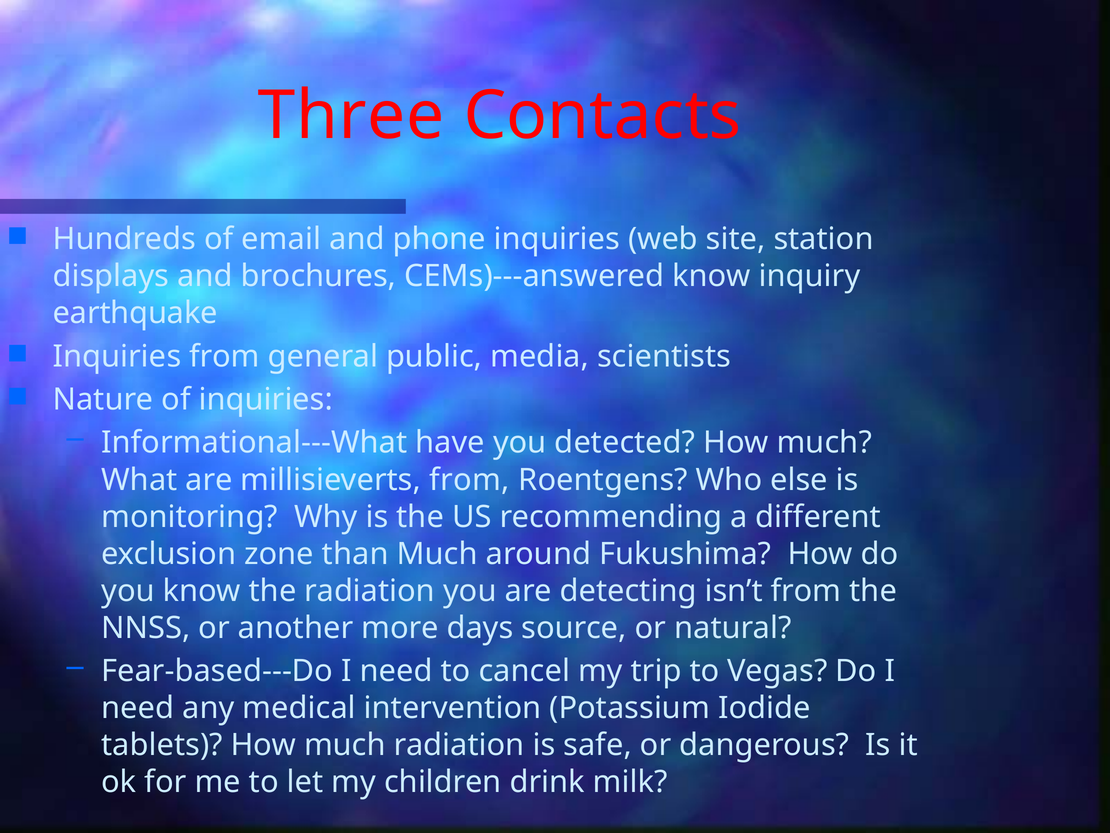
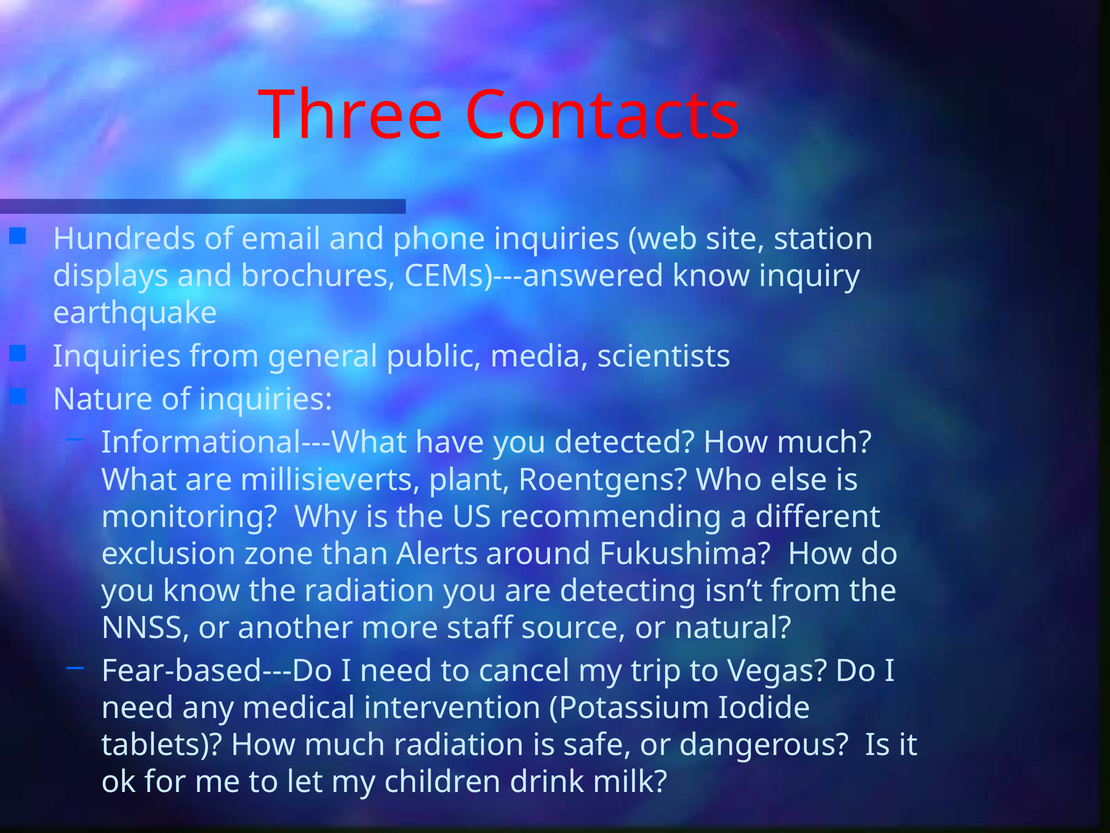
millisieverts from: from -> plant
than Much: Much -> Alerts
days: days -> staff
